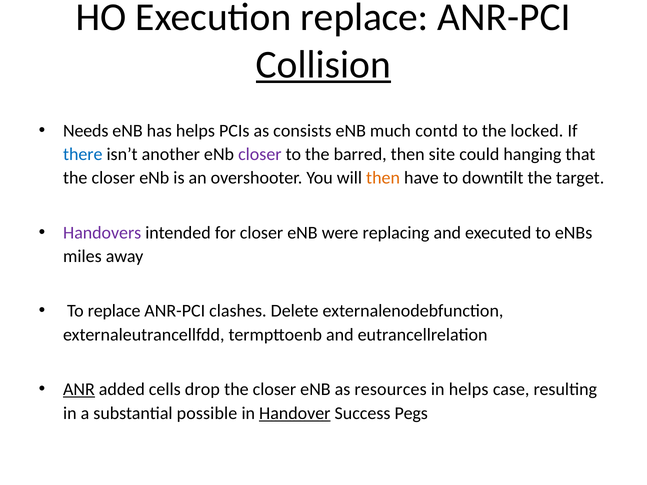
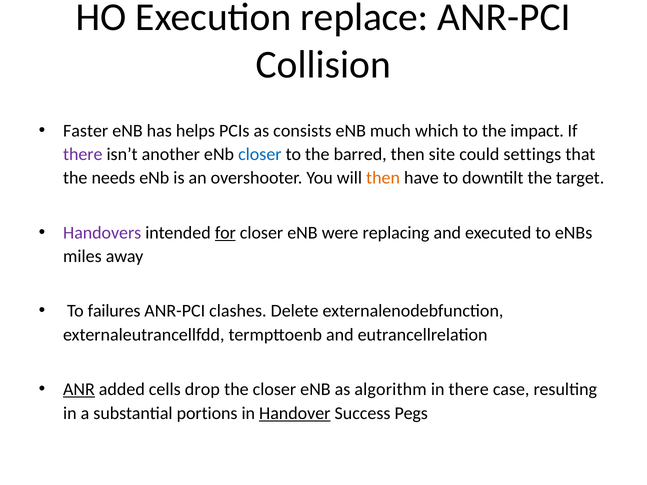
Collision underline: present -> none
Needs: Needs -> Faster
contd: contd -> which
locked: locked -> impact
there at (83, 154) colour: blue -> purple
closer at (260, 154) colour: purple -> blue
hanging: hanging -> settings
closer at (113, 178): closer -> needs
for underline: none -> present
To replace: replace -> failures
resources: resources -> algorithm
in helps: helps -> there
possible: possible -> portions
